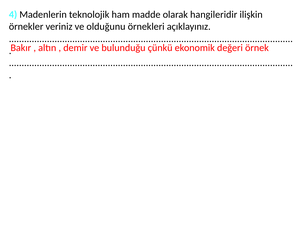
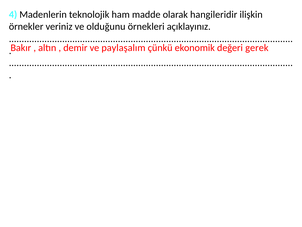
bulunduğu: bulunduğu -> paylaşalım
örnek: örnek -> gerek
